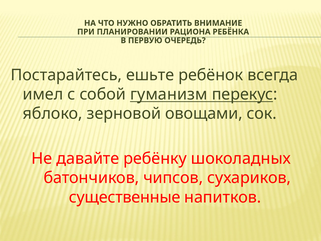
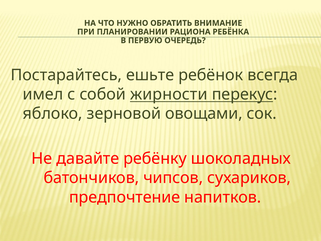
гуманизм: гуманизм -> жирности
существенные: существенные -> предпочтение
